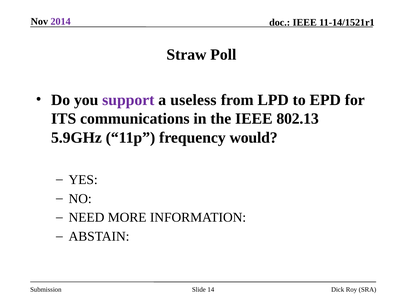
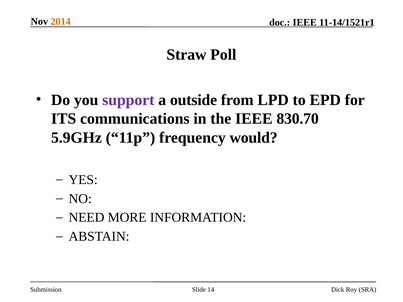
2014 colour: purple -> orange
useless: useless -> outside
802.13: 802.13 -> 830.70
